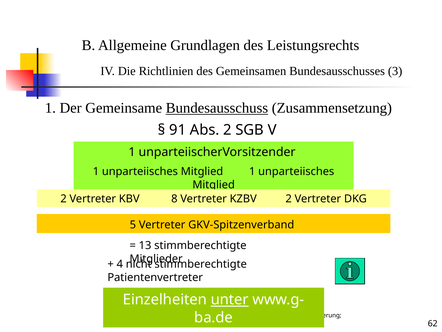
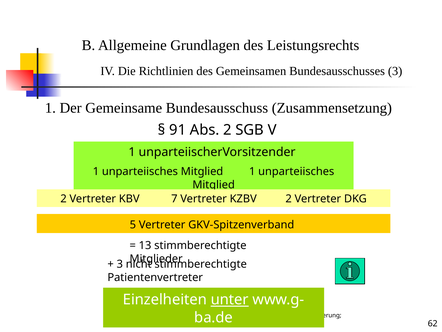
Bundesausschuss underline: present -> none
8: 8 -> 7
4 at (120, 264): 4 -> 3
